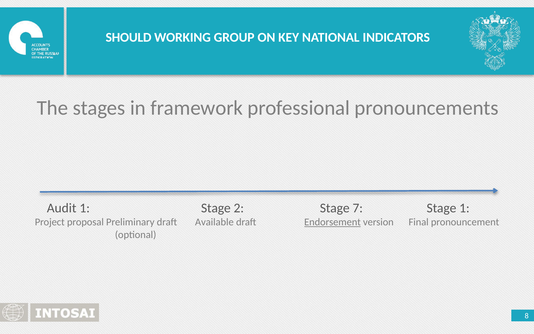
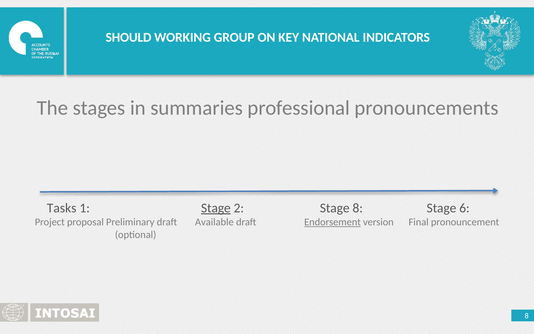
framework: framework -> summaries
Audit: Audit -> Tasks
Stage at (216, 208) underline: none -> present
Stage 7: 7 -> 8
Stage 1: 1 -> 6
